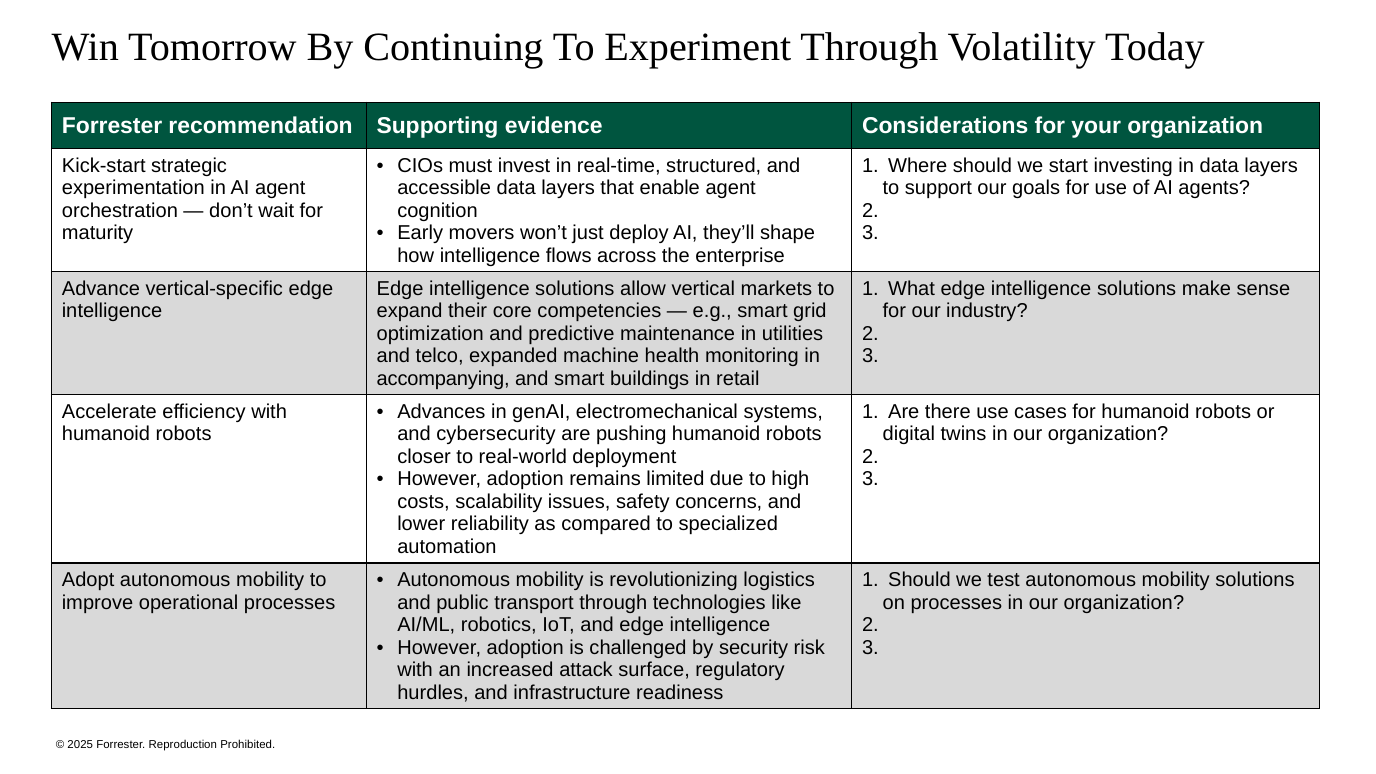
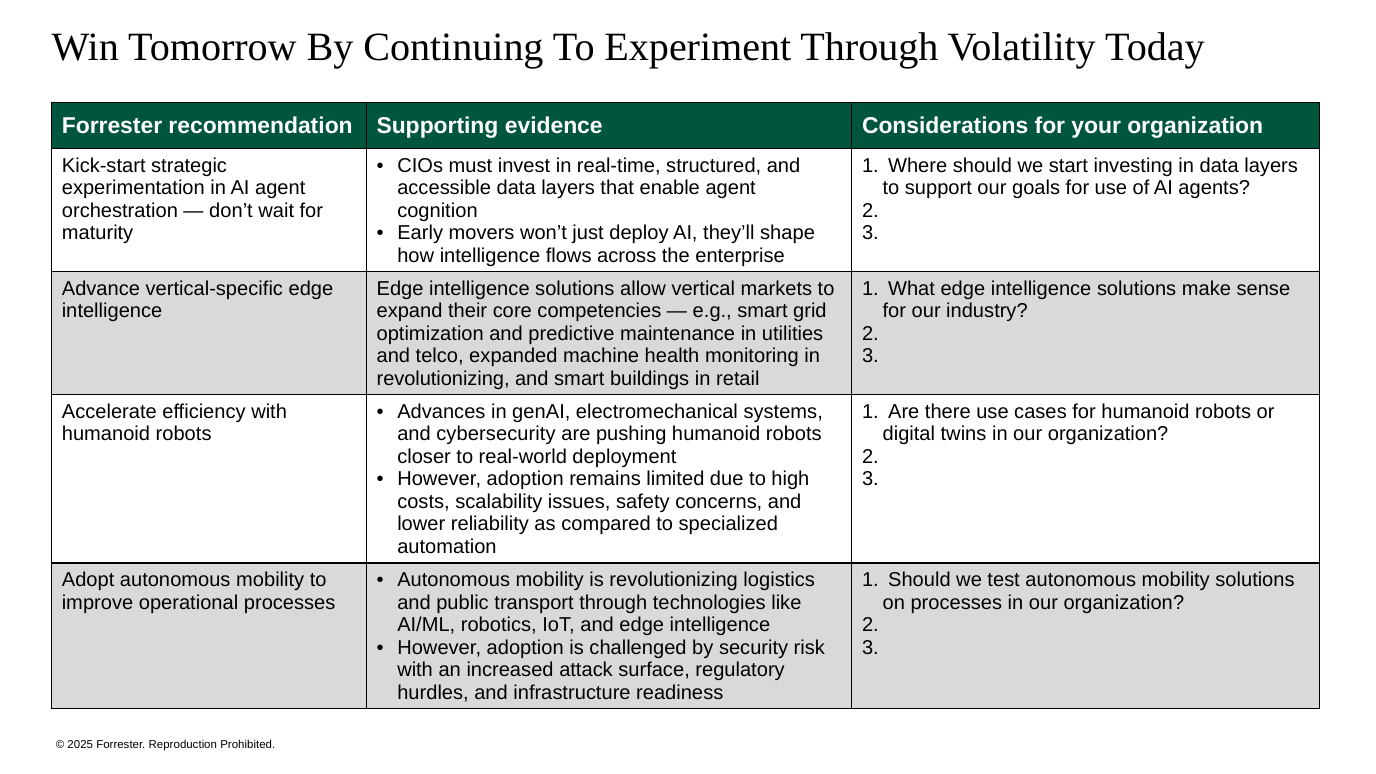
accompanying at (443, 379): accompanying -> revolutionizing
